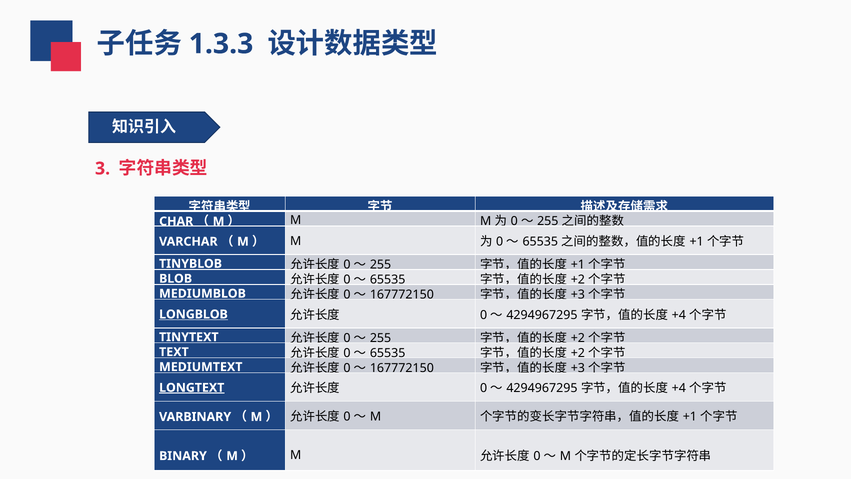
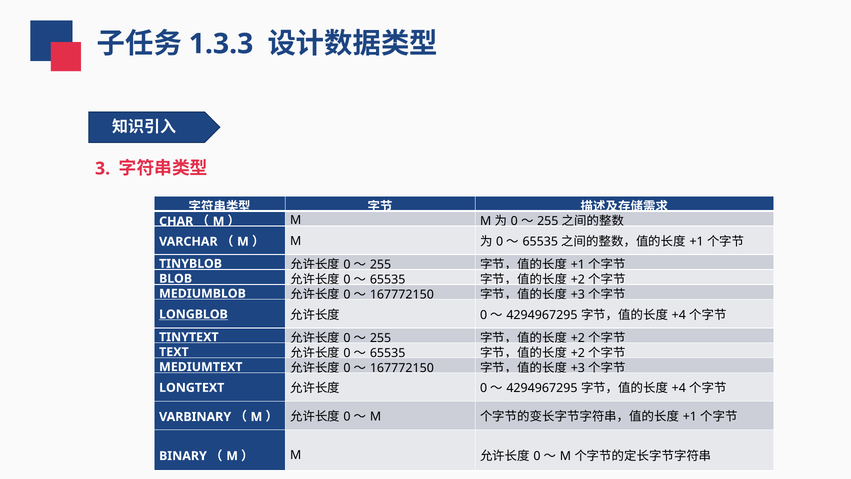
LONGTEXT underline: present -> none
